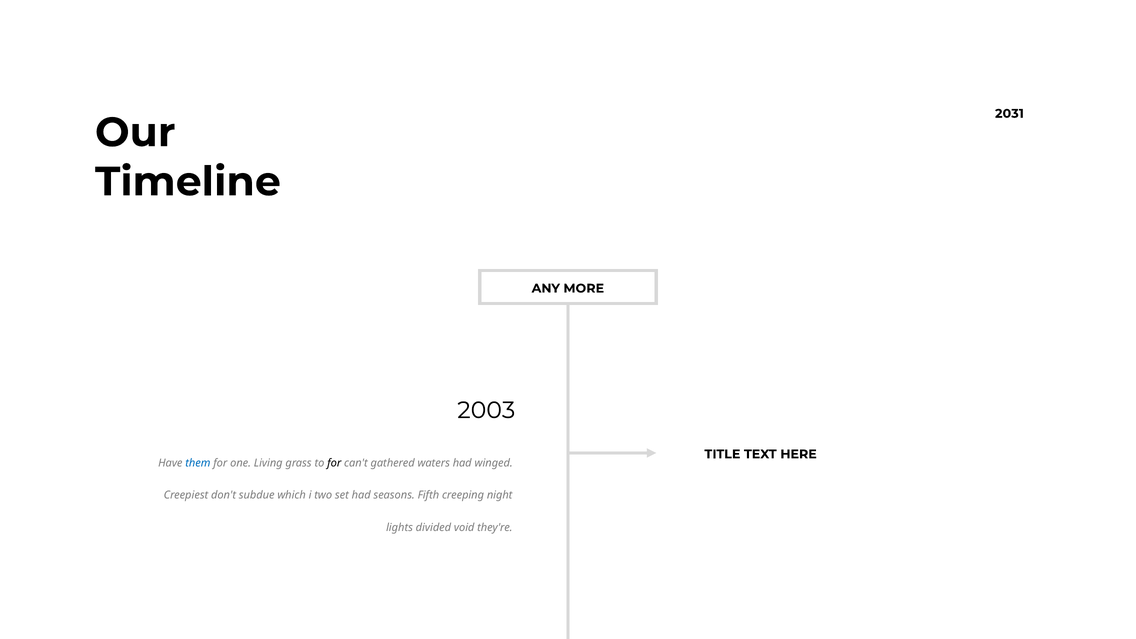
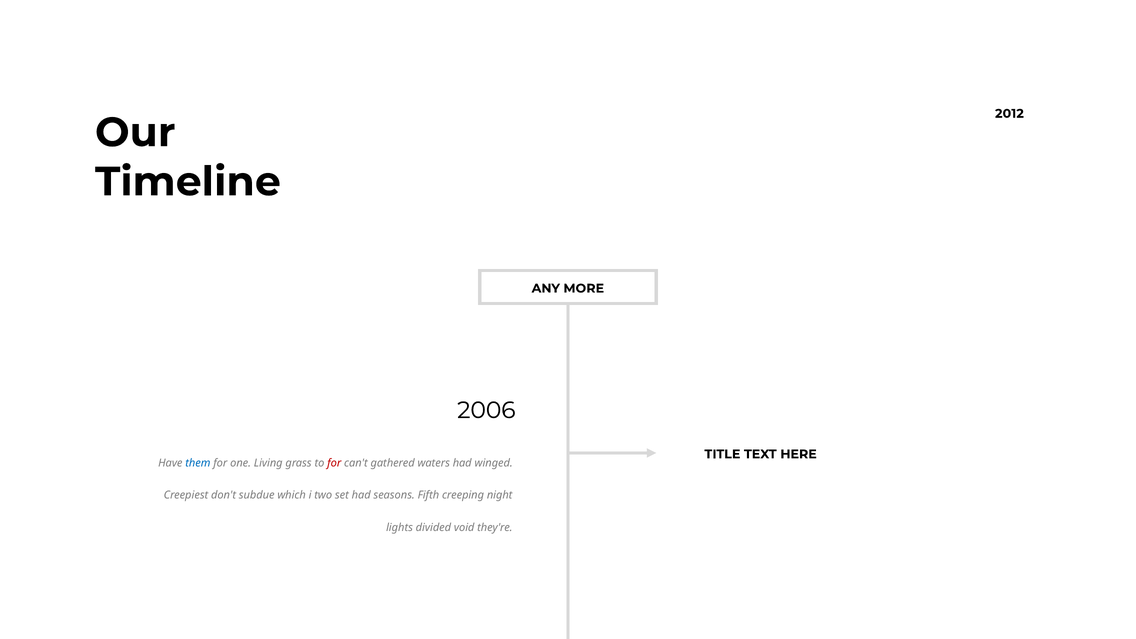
2031: 2031 -> 2012
2003: 2003 -> 2006
for at (334, 463) colour: black -> red
